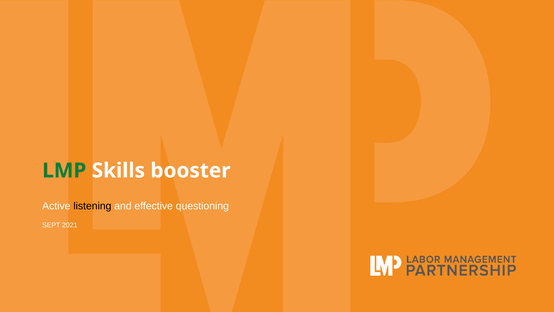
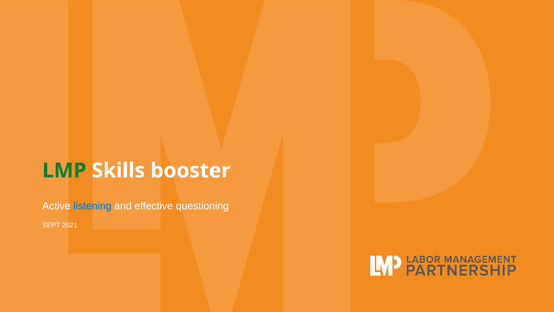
listening colour: black -> blue
